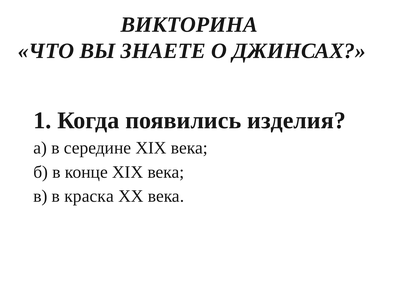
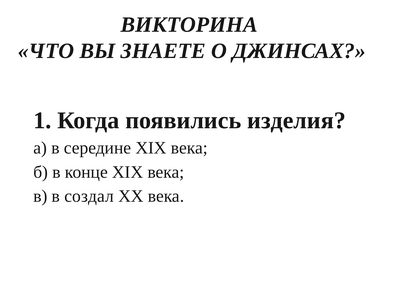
краска: краска -> создал
